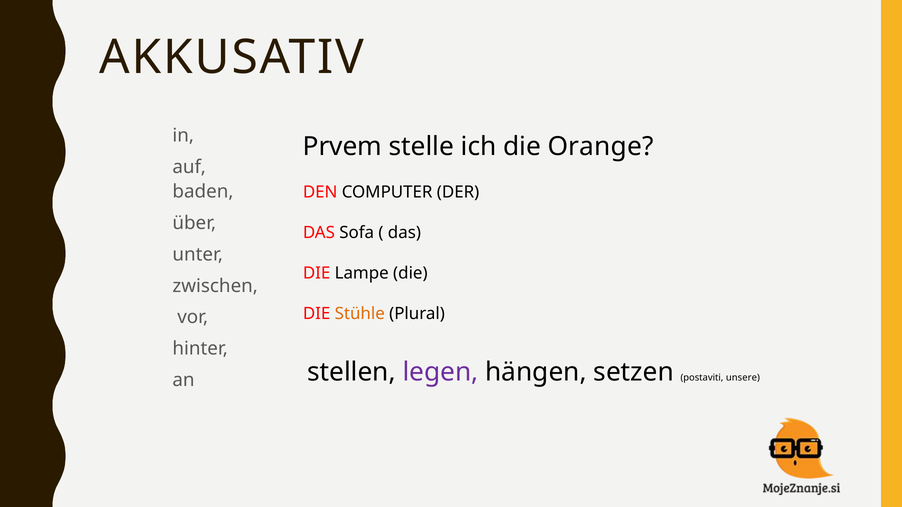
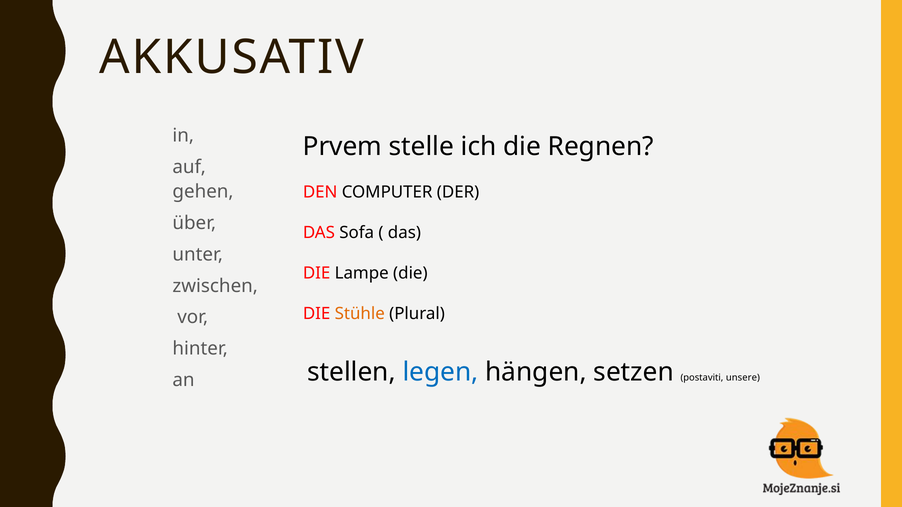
Orange: Orange -> Regnen
baden: baden -> gehen
legen colour: purple -> blue
